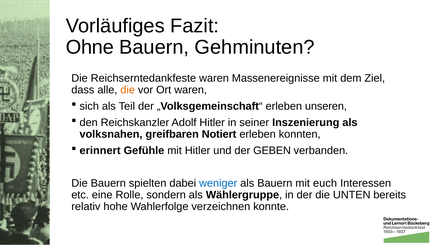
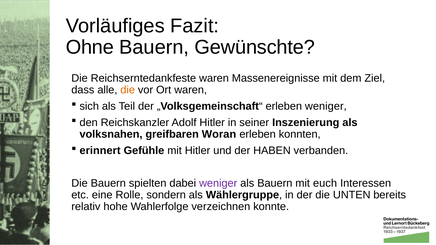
Gehminuten: Gehminuten -> Gewünschte
erleben unseren: unseren -> weniger
Notiert: Notiert -> Woran
GEBEN: GEBEN -> HABEN
weniger at (218, 183) colour: blue -> purple
